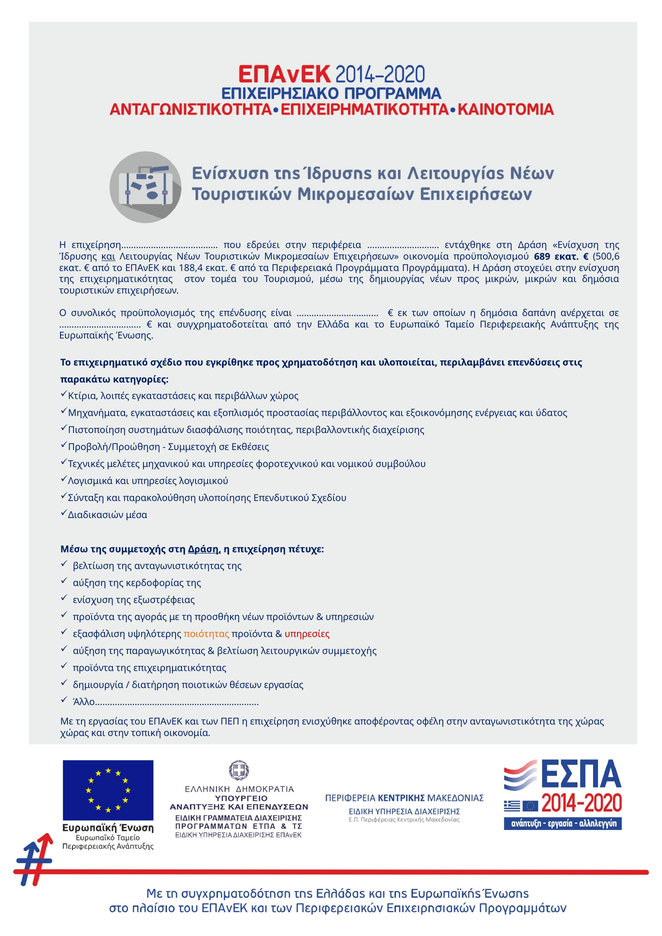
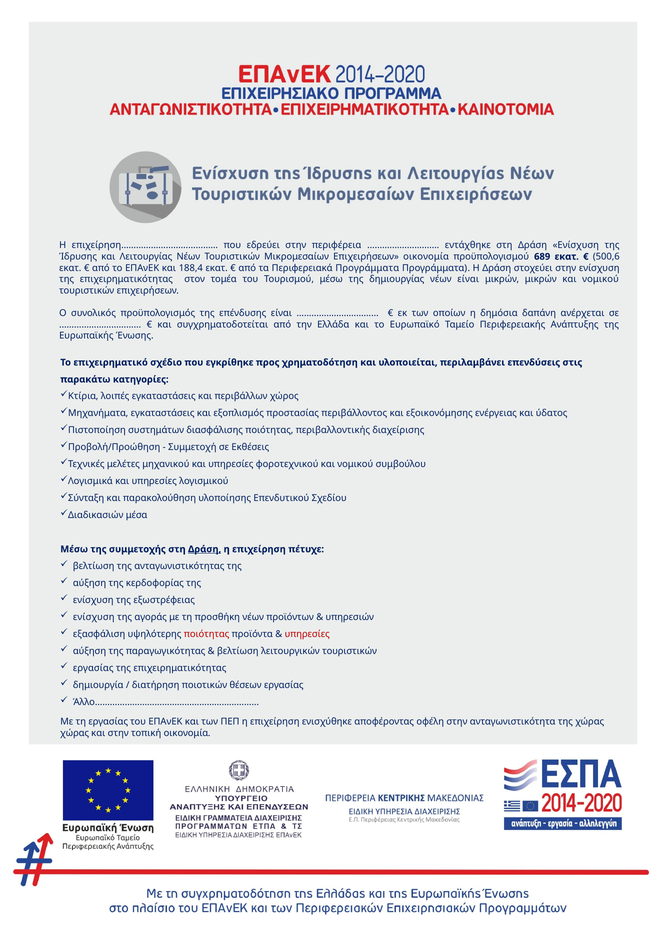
και at (108, 257) underline: present -> none
νέων προς: προς -> είναι
μικρών και δημόσια: δημόσια -> νομικού
προϊόντα at (94, 617): προϊόντα -> ενίσχυση
ποιότητας at (207, 634) colour: orange -> red
λειτουργικών συμμετοχής: συμμετοχής -> τουριστικών
προϊόντα at (93, 668): προϊόντα -> εργασίας
